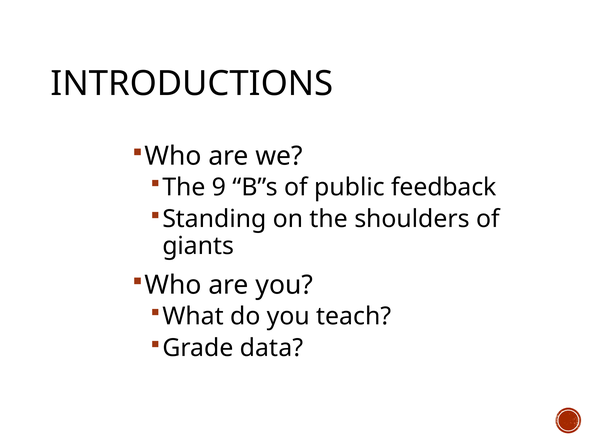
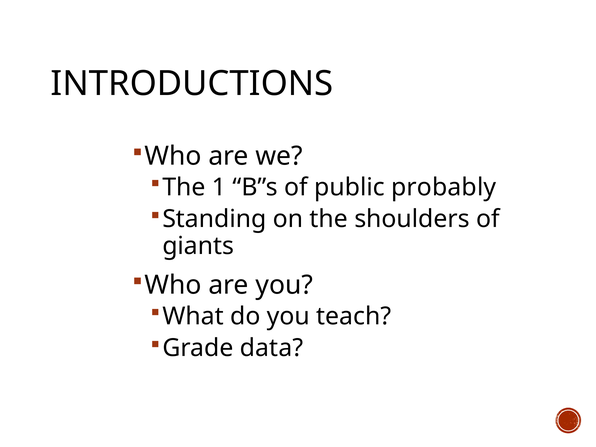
9: 9 -> 1
feedback: feedback -> probably
